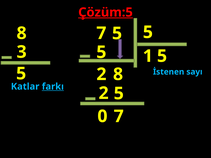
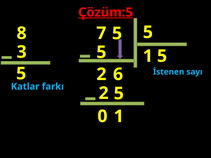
2 8: 8 -> 6
farkı underline: present -> none
0 7: 7 -> 1
